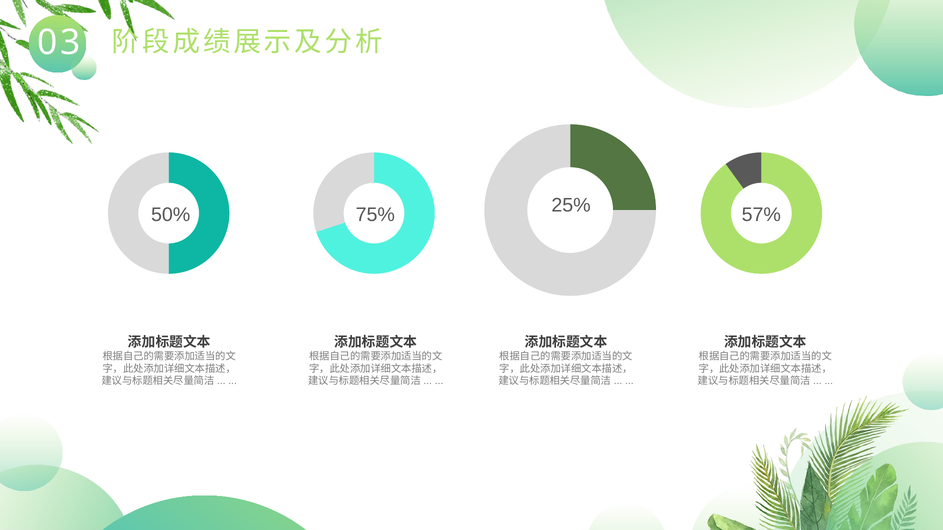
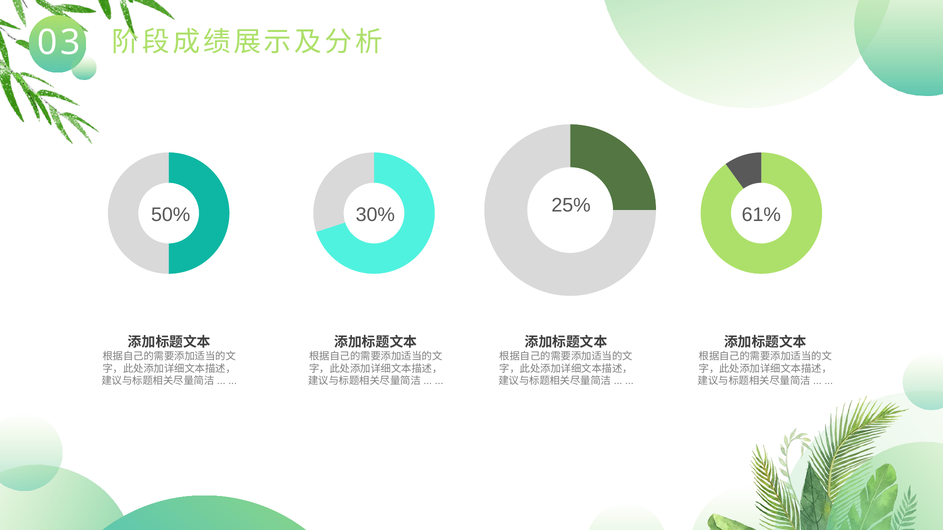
75%: 75% -> 30%
57%: 57% -> 61%
